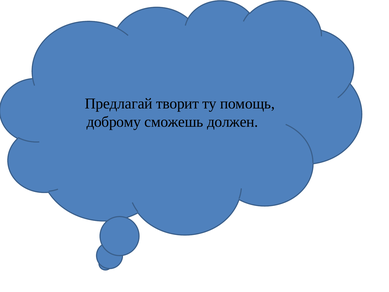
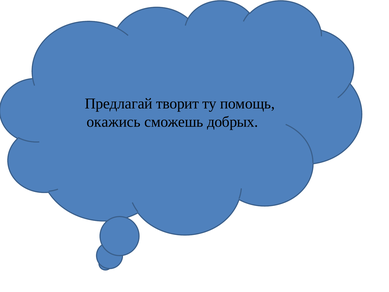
доброму: доброму -> окажись
должен: должен -> добрых
